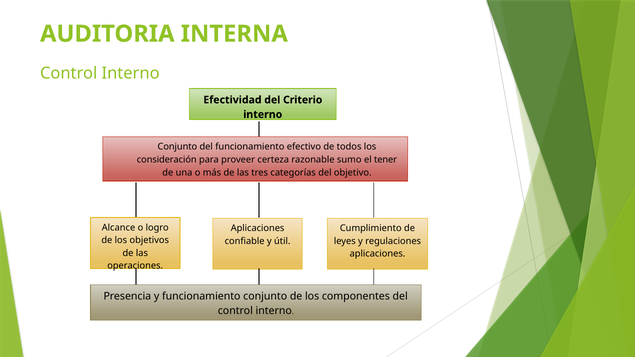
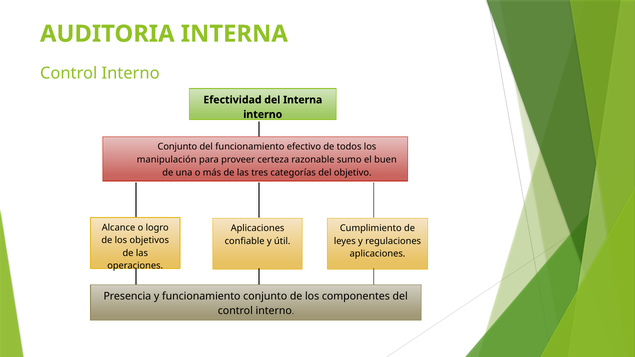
del Criterio: Criterio -> Interna
consideración: consideración -> manipulación
tener: tener -> buen
